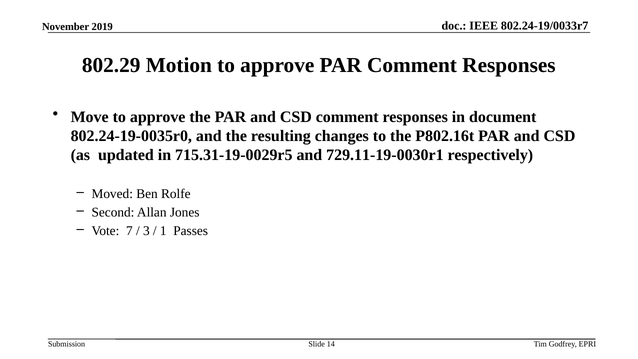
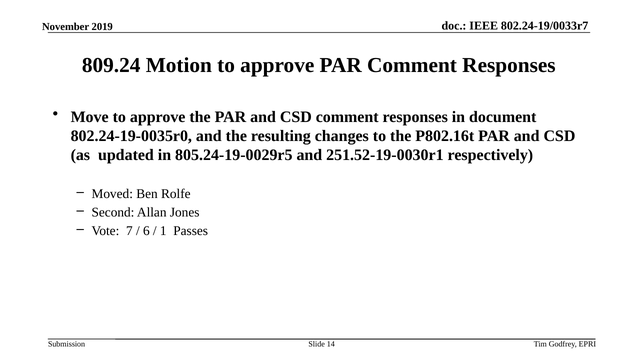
802.29: 802.29 -> 809.24
715.31-19-0029r5: 715.31-19-0029r5 -> 805.24-19-0029r5
729.11-19-0030r1: 729.11-19-0030r1 -> 251.52-19-0030r1
3: 3 -> 6
